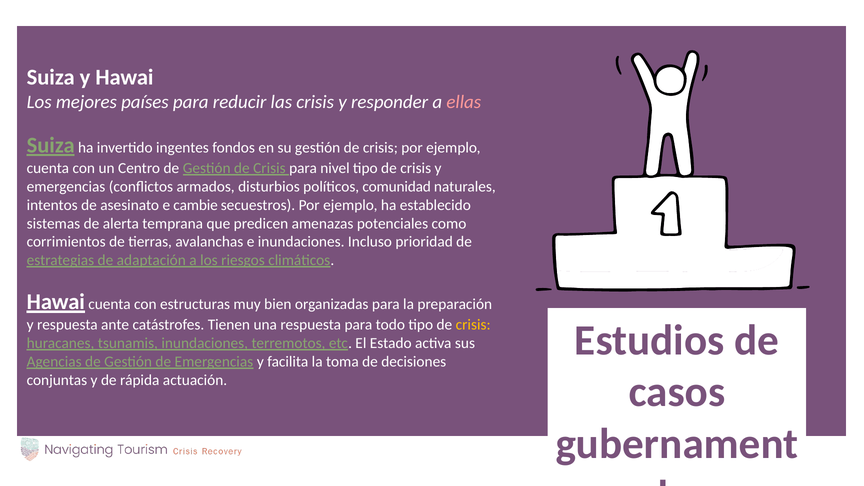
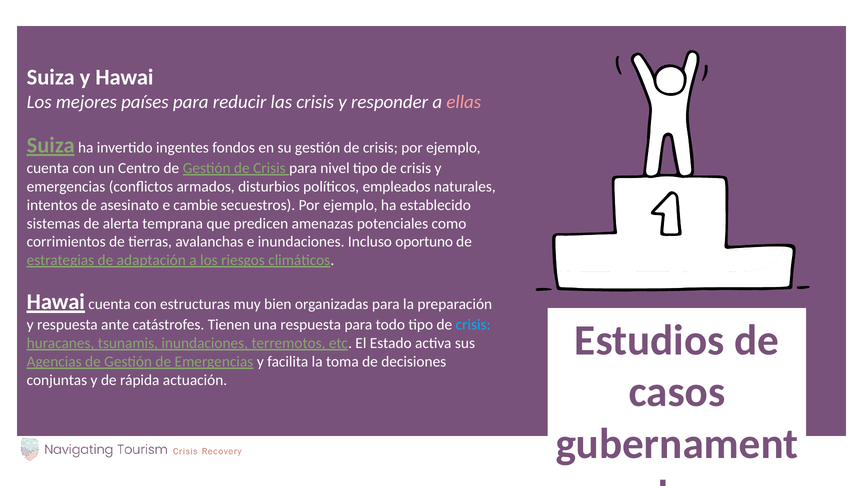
comunidad: comunidad -> empleados
prioridad: prioridad -> oportuno
crisis at (473, 325) colour: yellow -> light blue
